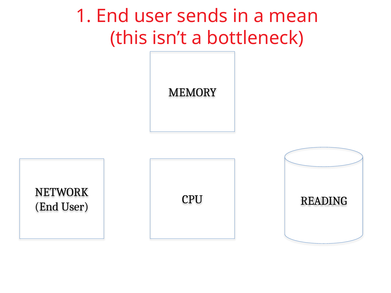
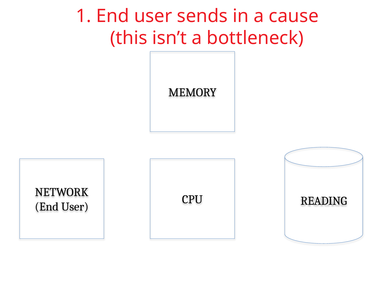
mean: mean -> cause
